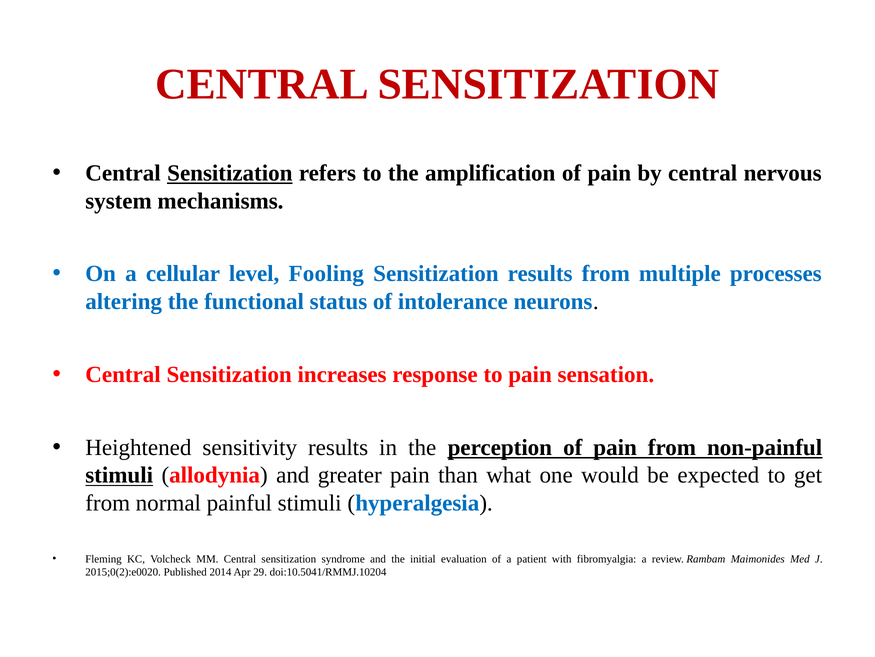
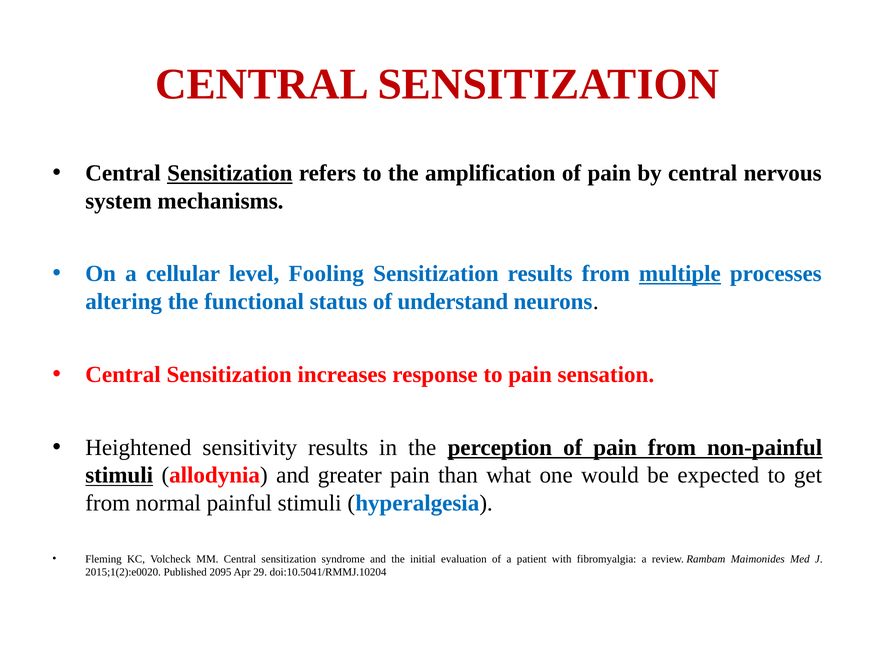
multiple underline: none -> present
intolerance: intolerance -> understand
2015;0(2):e0020: 2015;0(2):e0020 -> 2015;1(2):e0020
2014: 2014 -> 2095
